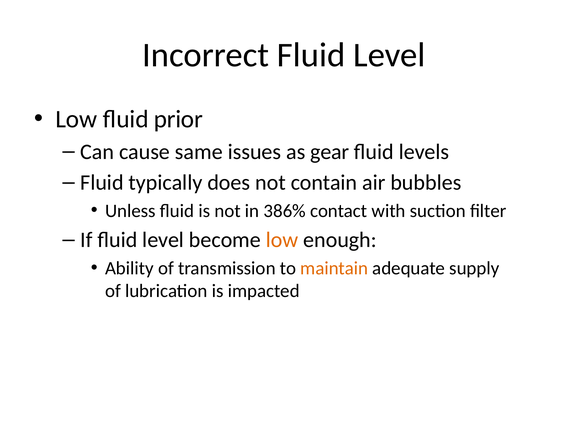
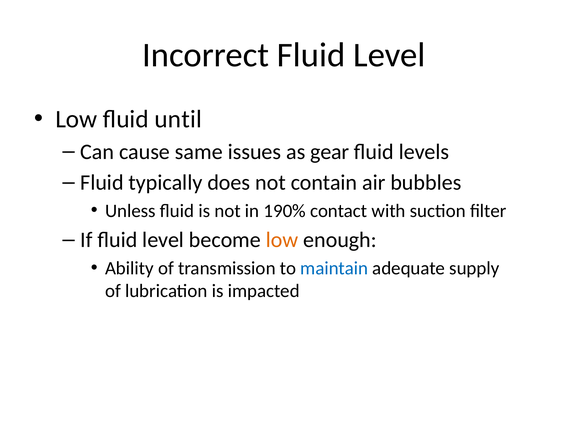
prior: prior -> until
386%: 386% -> 190%
maintain colour: orange -> blue
